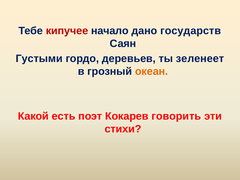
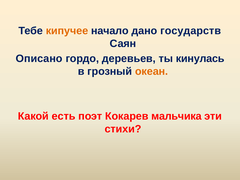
кипучее colour: red -> orange
Густыми: Густыми -> Описано
зеленеет: зеленеет -> кинулась
говорить: говорить -> мальчика
